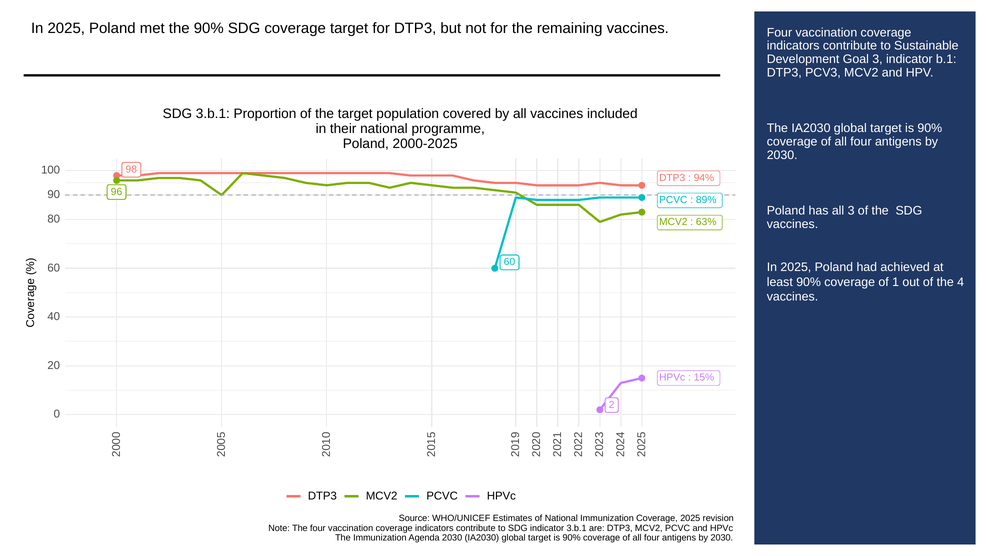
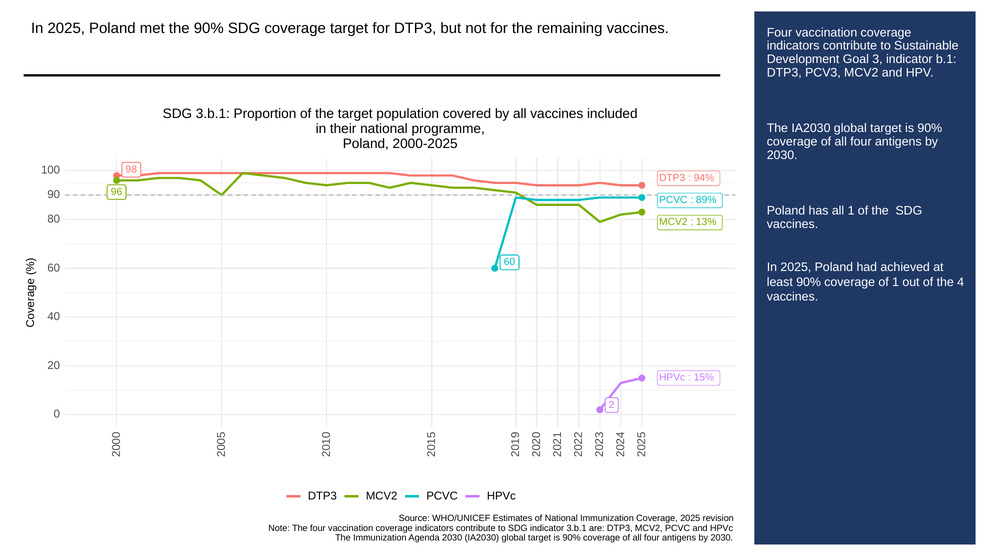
all 3: 3 -> 1
63%: 63% -> 13%
